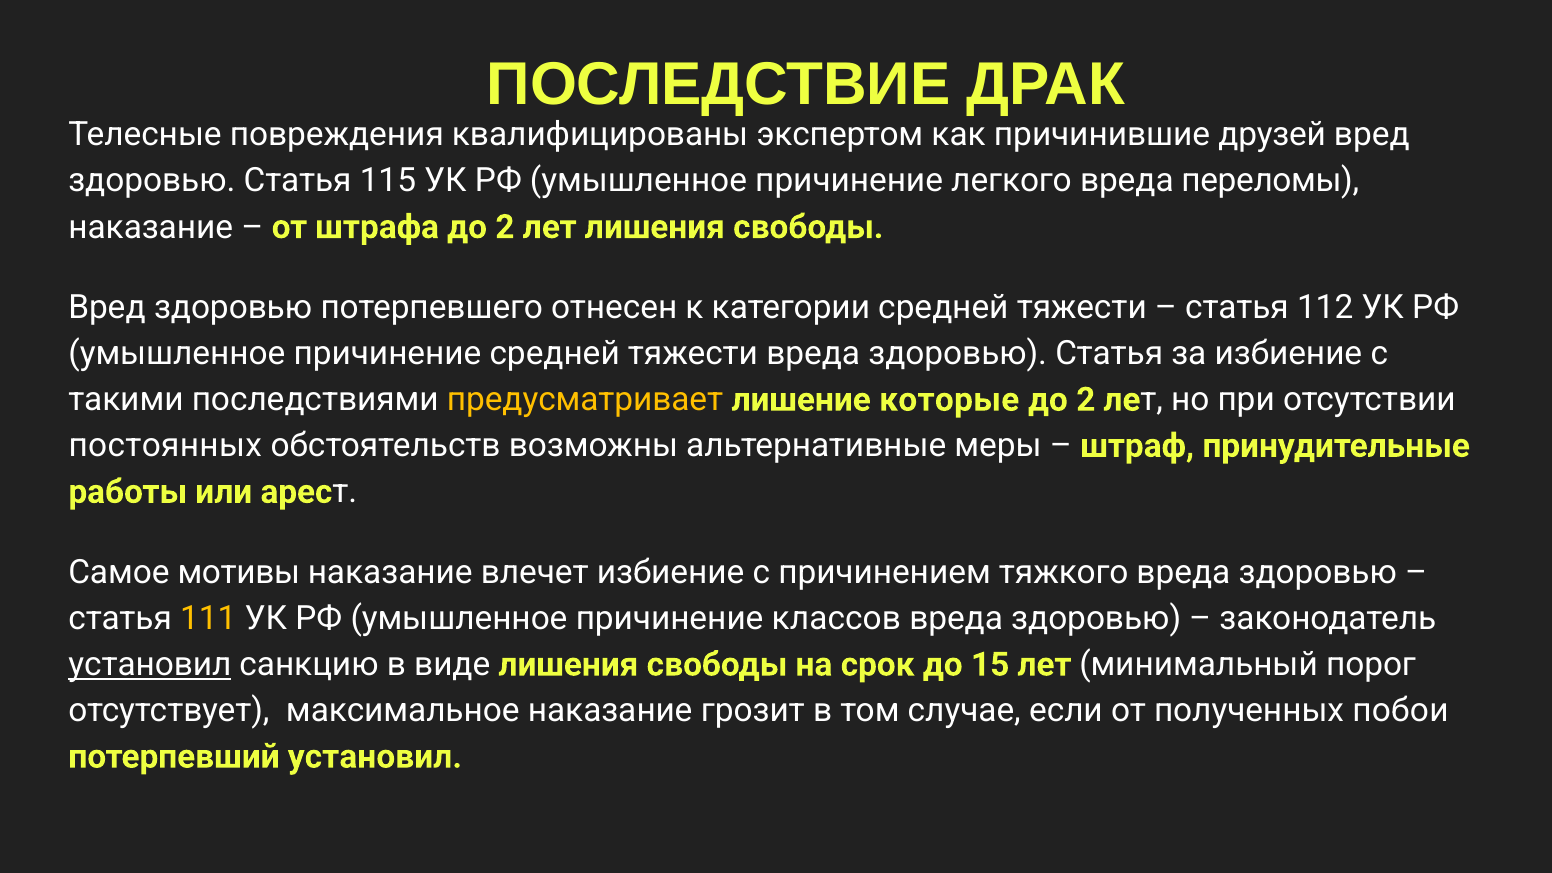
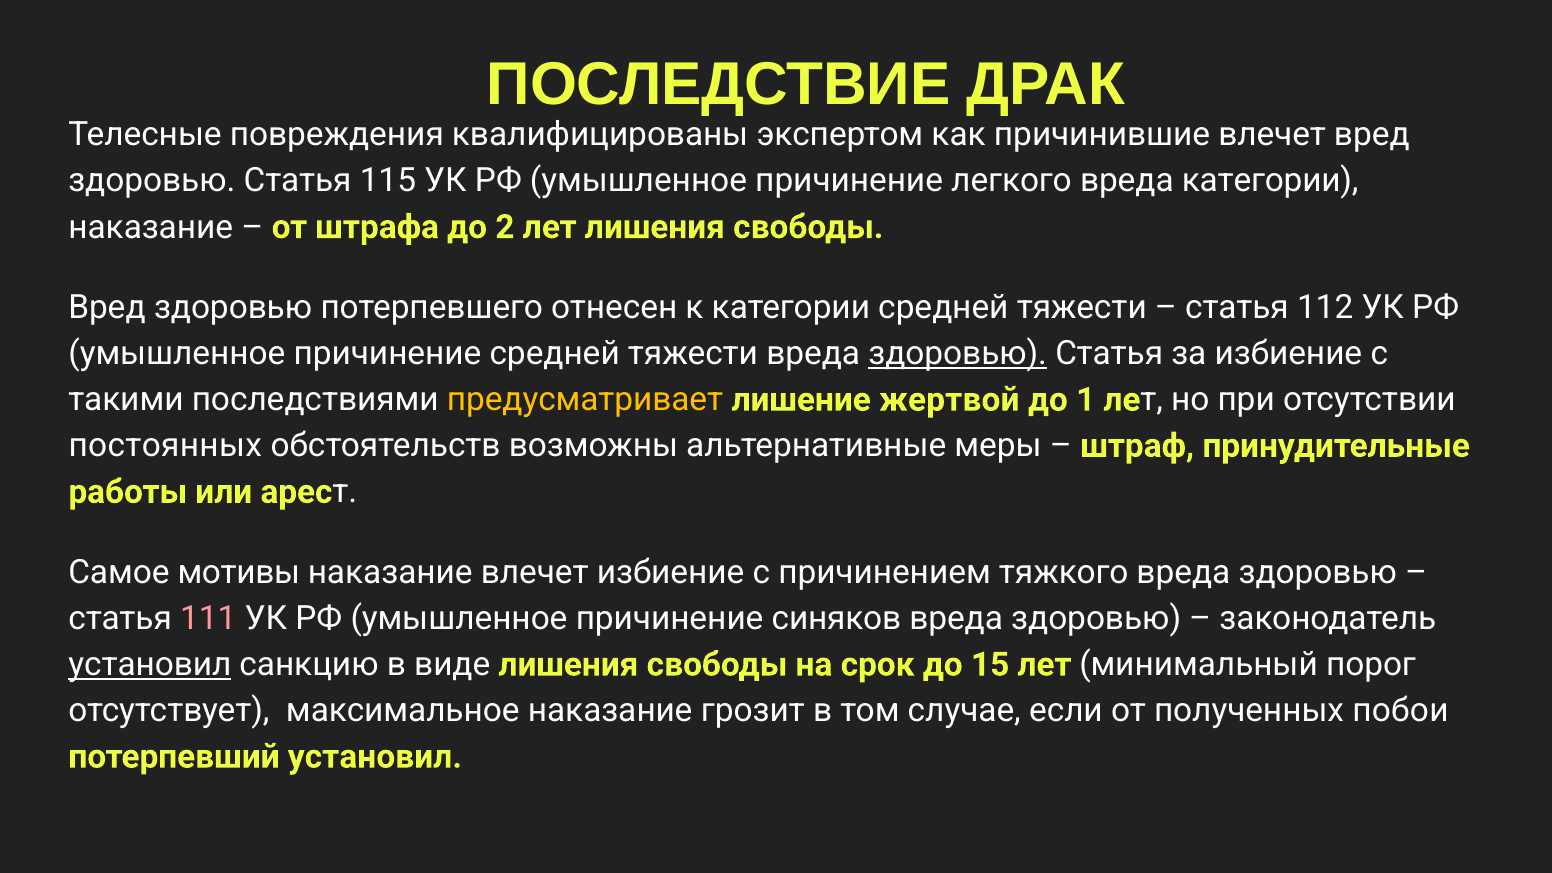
причинившие друзей: друзей -> влечет
вреда переломы: переломы -> категории
здоровью at (958, 354) underline: none -> present
которые: которые -> жертвой
2 at (1086, 400): 2 -> 1
111 colour: yellow -> pink
классов: классов -> синяков
